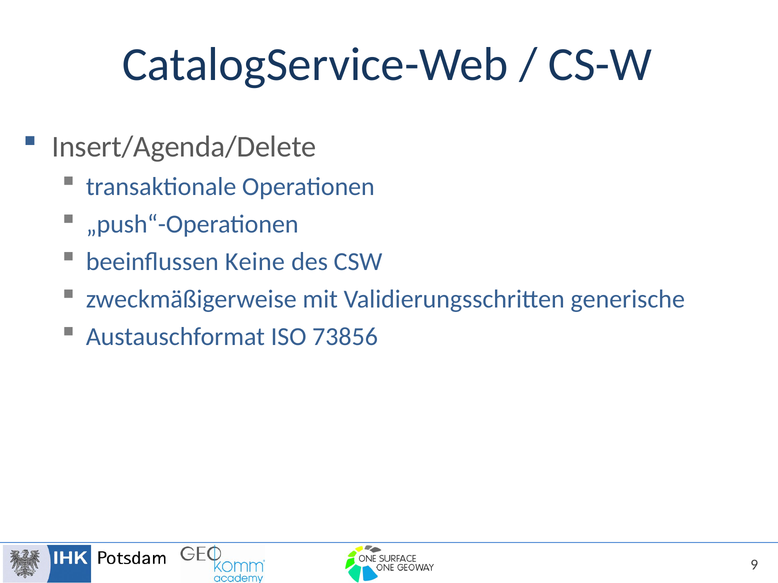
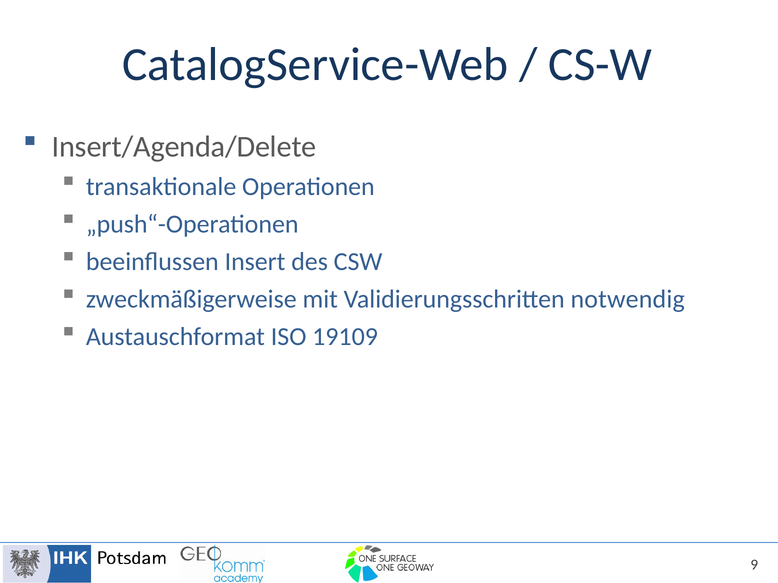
Keine: Keine -> Insert
generische: generische -> notwendig
73856: 73856 -> 19109
